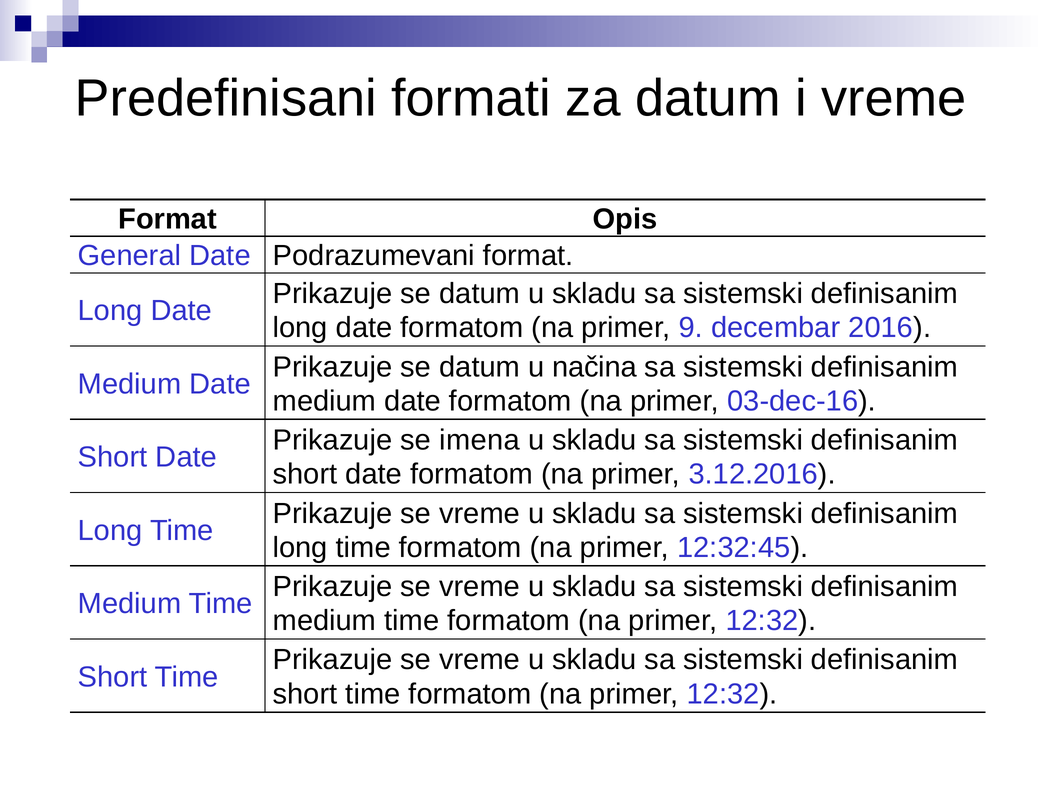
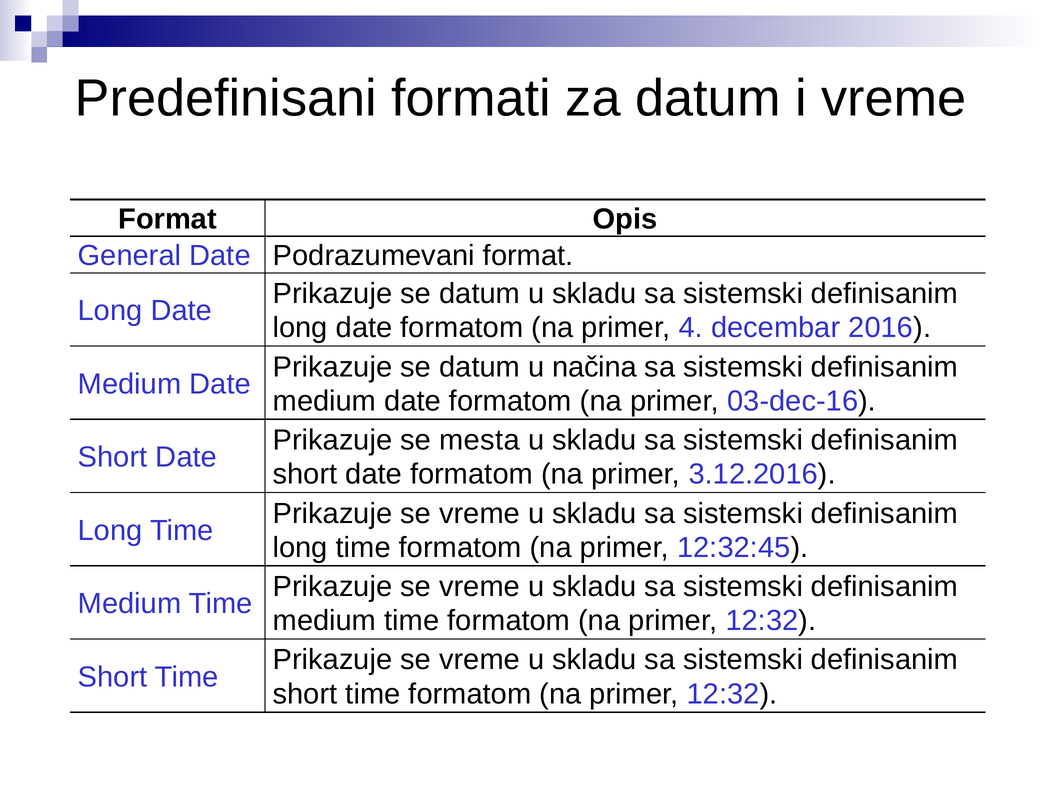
9: 9 -> 4
imena: imena -> mesta
